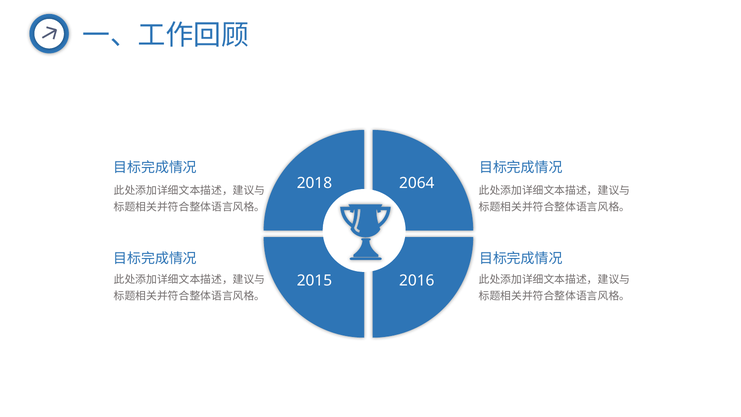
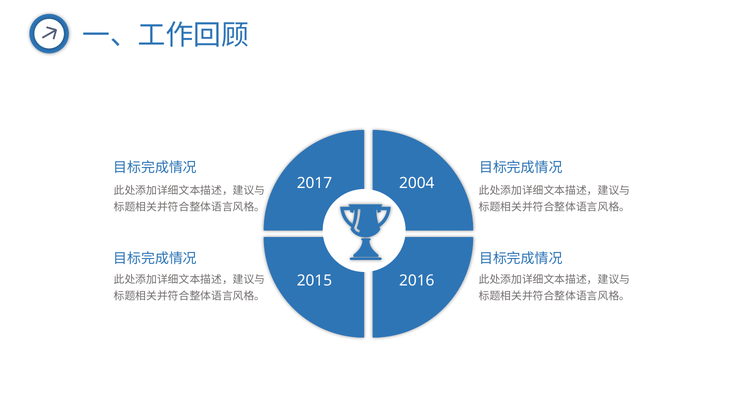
2018: 2018 -> 2017
2064: 2064 -> 2004
